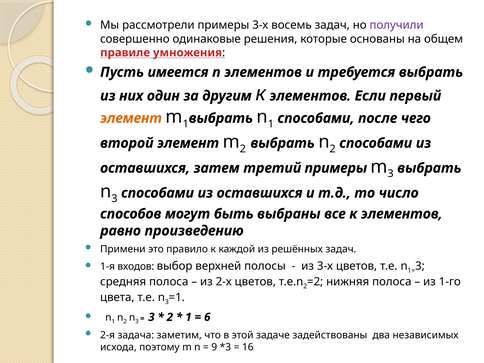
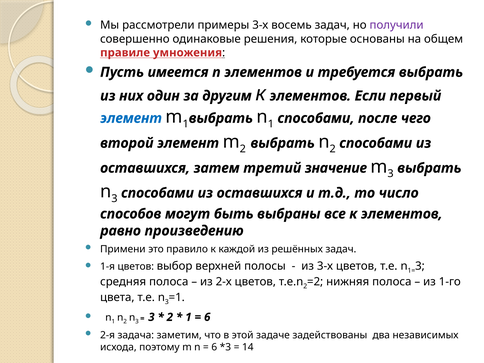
элемент at (131, 118) colour: orange -> blue
третий примеры: примеры -> значение
1-я входов: входов -> цветов
9 at (214, 347): 9 -> 6
16: 16 -> 14
